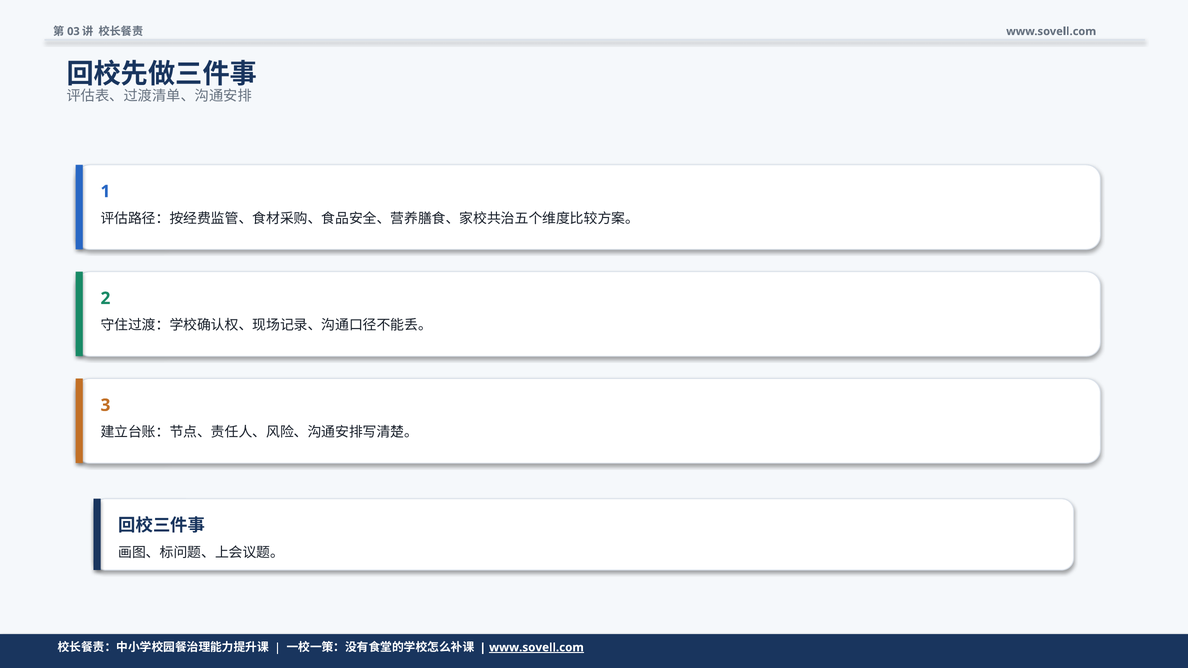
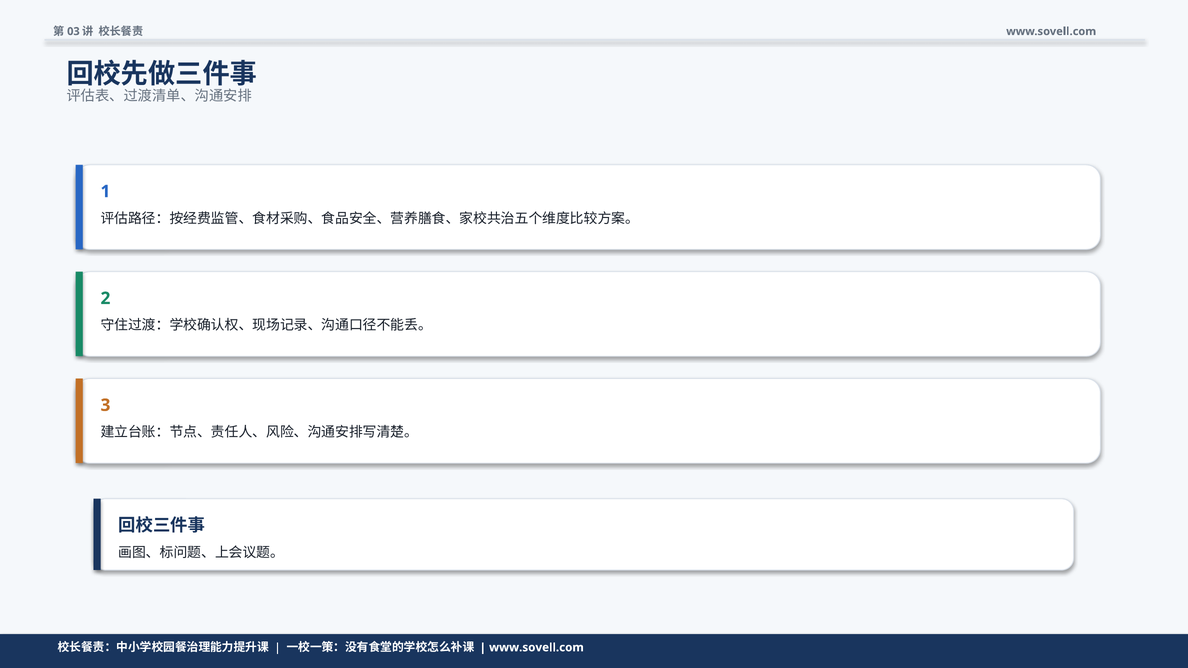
www.sovell.com at (536, 648) underline: present -> none
